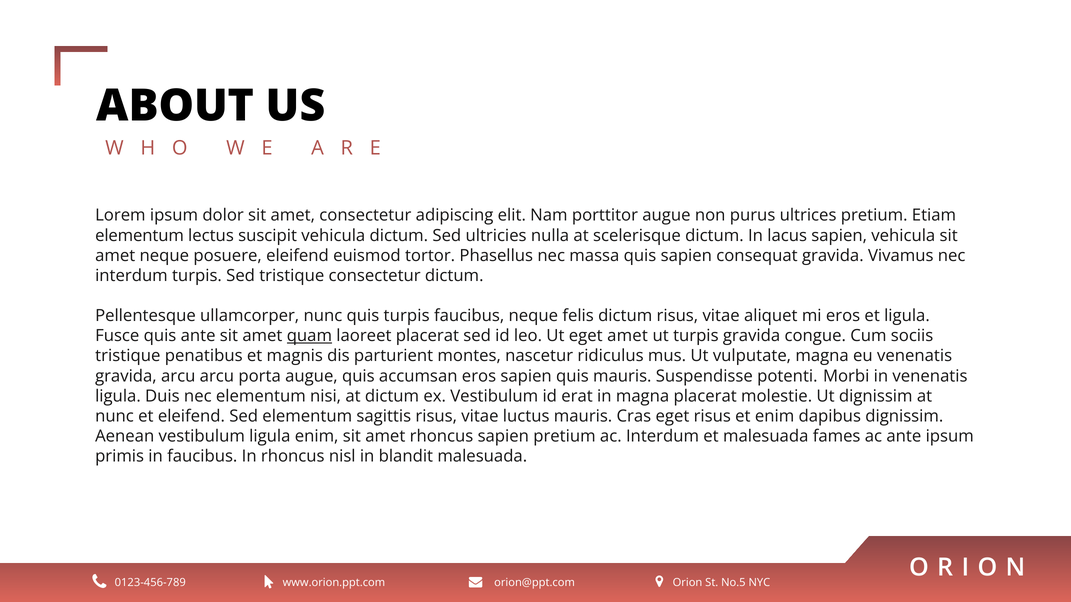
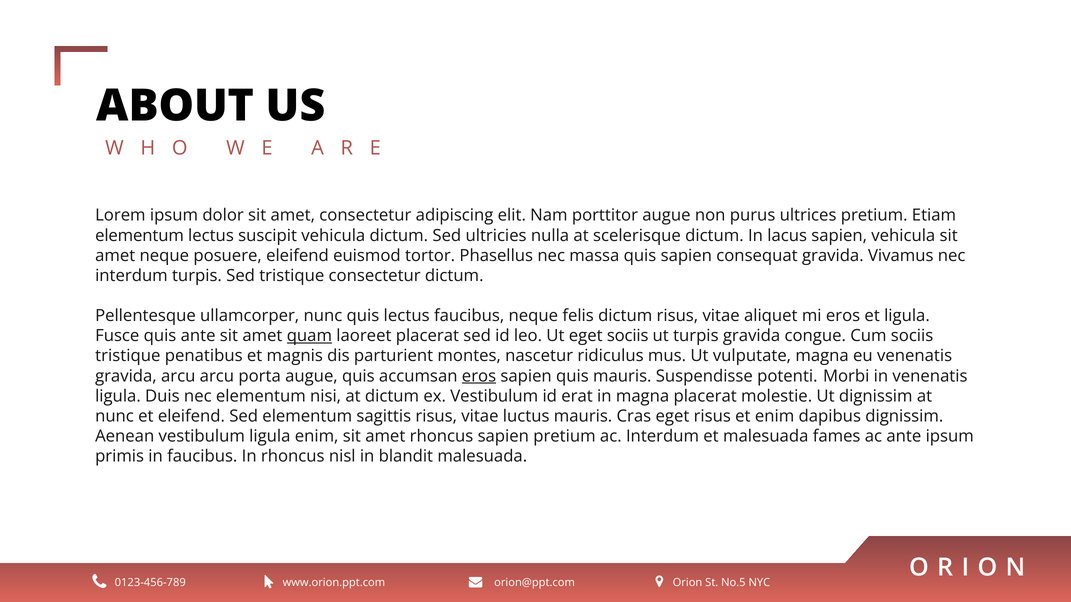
quis turpis: turpis -> lectus
eget amet: amet -> sociis
eros at (479, 376) underline: none -> present
